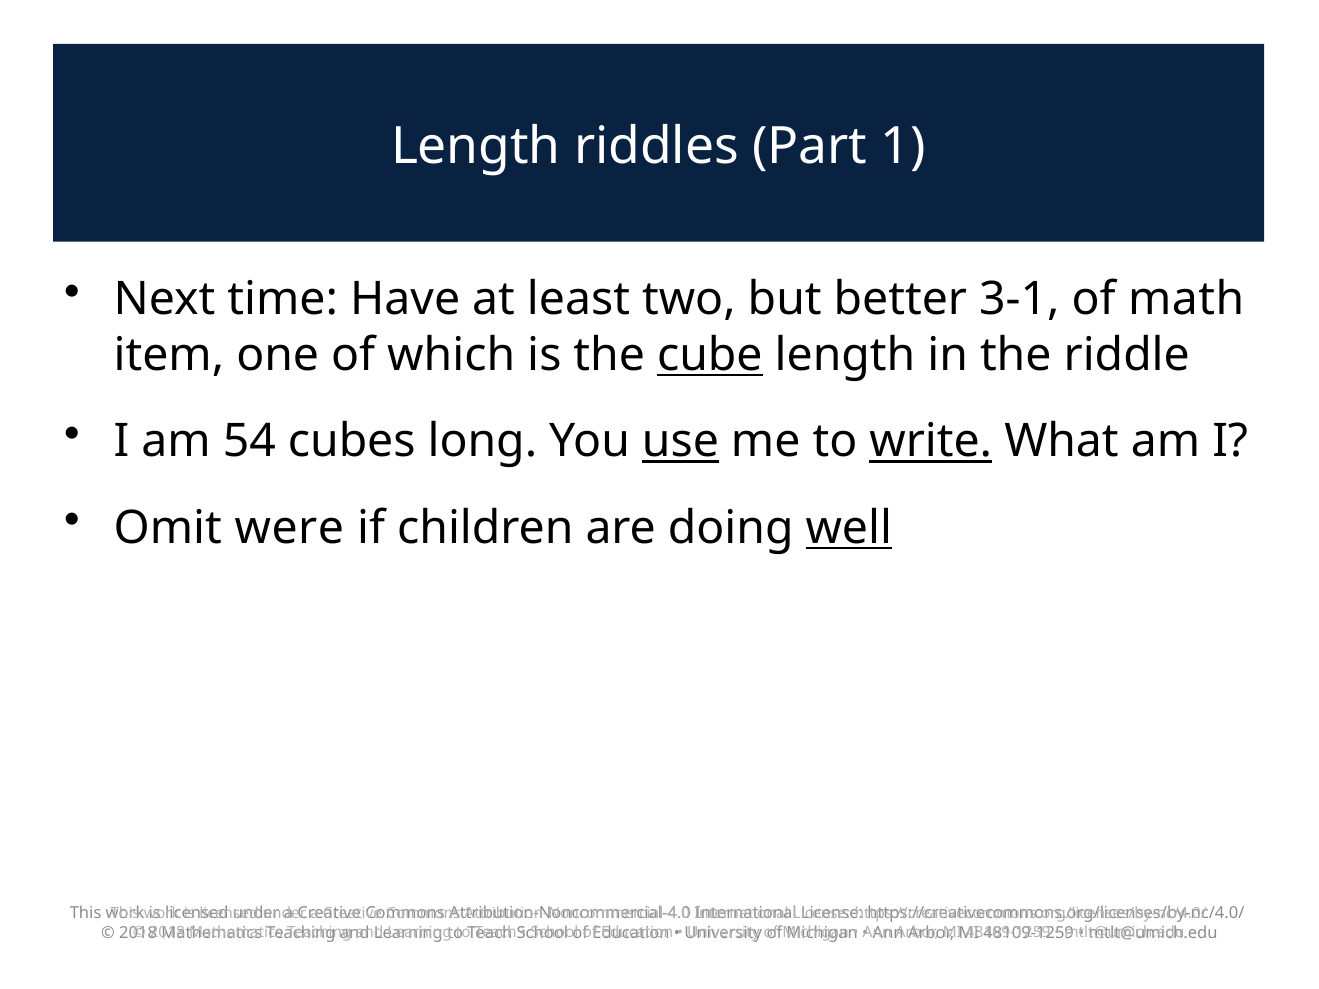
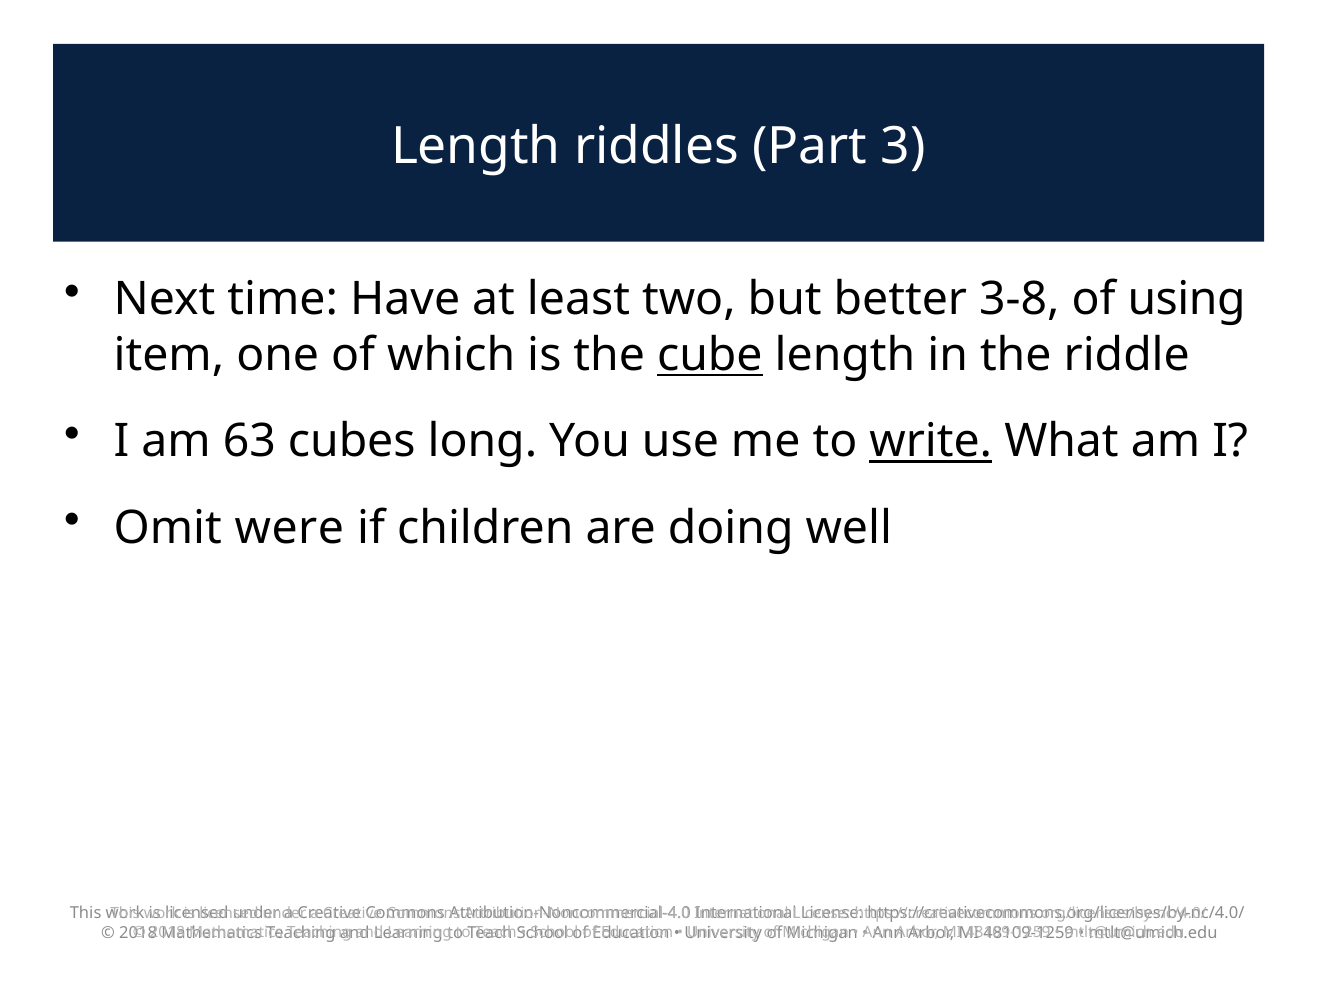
1: 1 -> 3
3-1: 3-1 -> 3-8
math: math -> using
54: 54 -> 63
use underline: present -> none
well underline: present -> none
